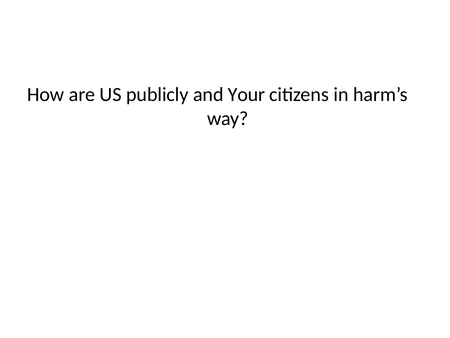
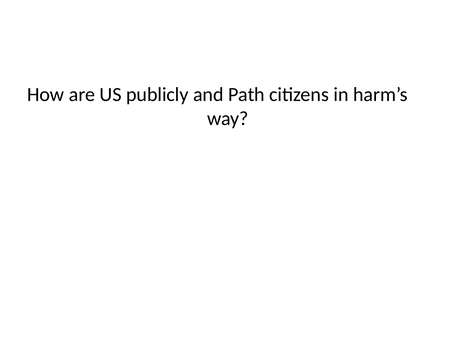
Your: Your -> Path
